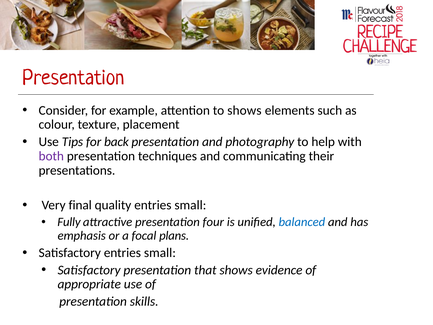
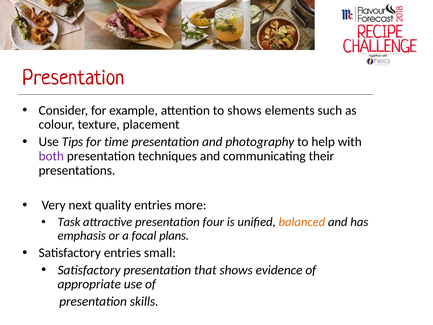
back: back -> time
final: final -> next
quality entries small: small -> more
Fully: Fully -> Task
balanced colour: blue -> orange
